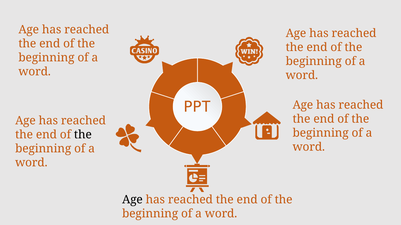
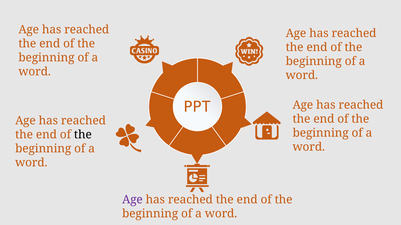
Age at (132, 200) colour: black -> purple
